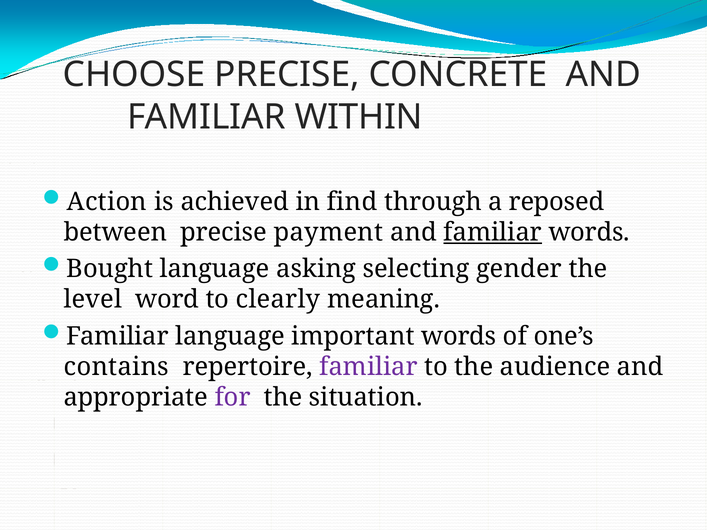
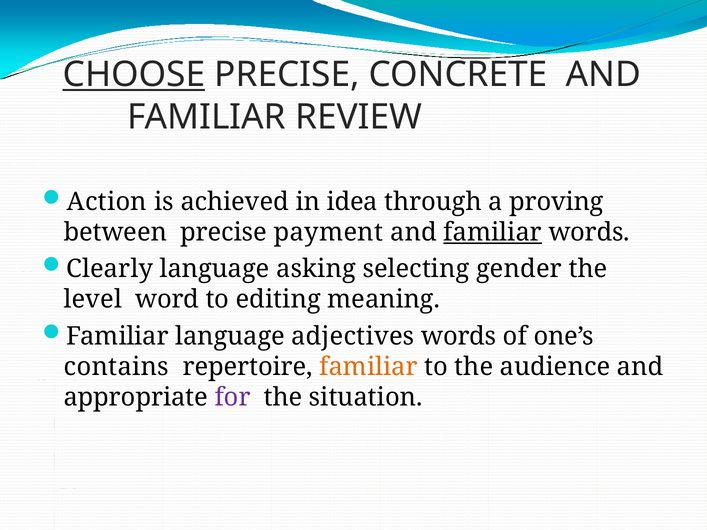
CHOOSE underline: none -> present
WITHIN: WITHIN -> REVIEW
find: find -> idea
reposed: reposed -> proving
Bought: Bought -> Clearly
clearly: clearly -> editing
important: important -> adjectives
familiar at (368, 367) colour: purple -> orange
